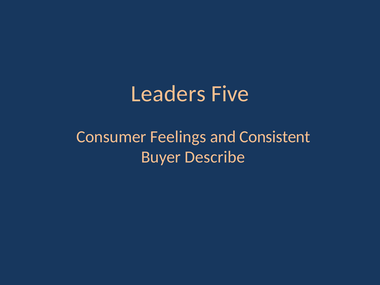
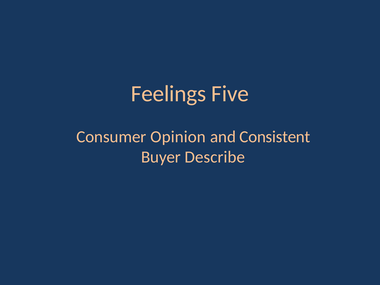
Leaders: Leaders -> Feelings
Feelings: Feelings -> Opinion
